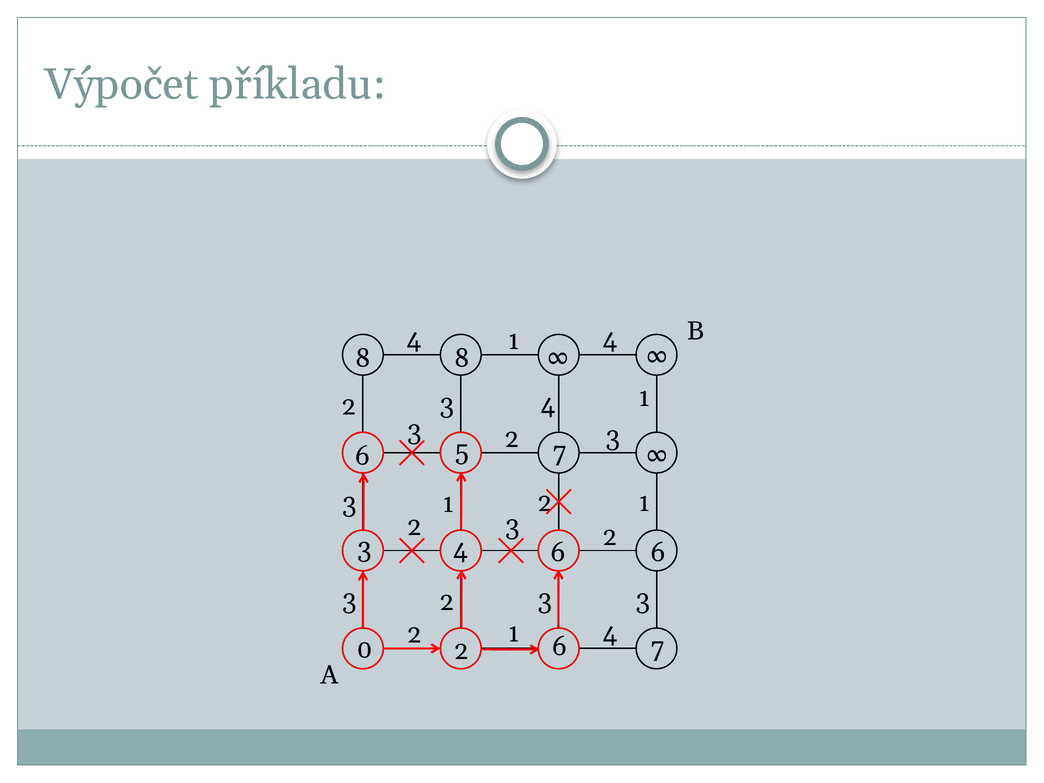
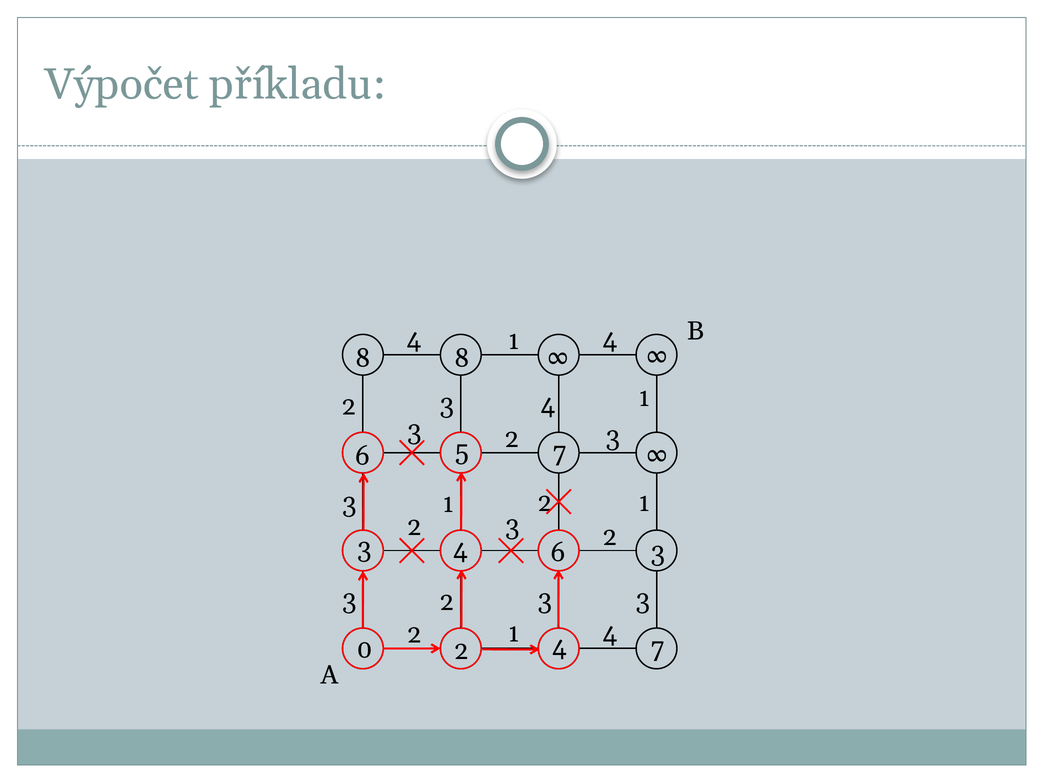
6 at (658, 553): 6 -> 3
2 6: 6 -> 4
